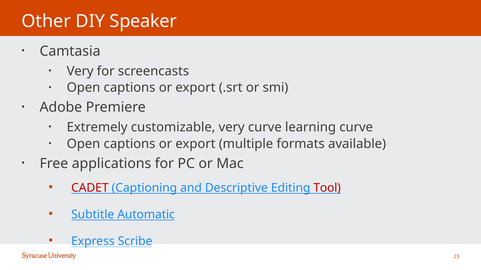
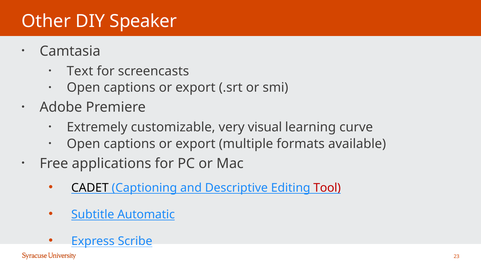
Very at (80, 71): Very -> Text
very curve: curve -> visual
CADET colour: red -> black
